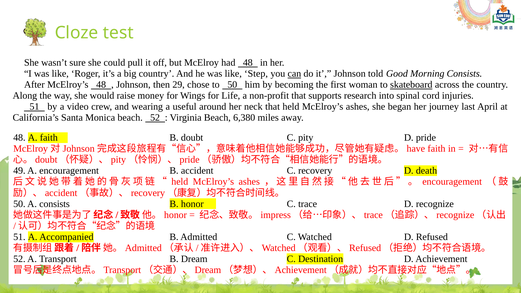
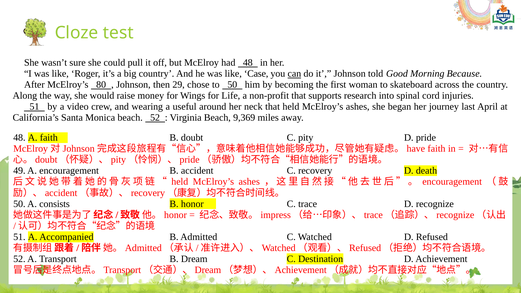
Step: Step -> Case
Morning Consists: Consists -> Because
McElroy’s 48: 48 -> 80
skateboard underline: present -> none
6,380: 6,380 -> 9,369
